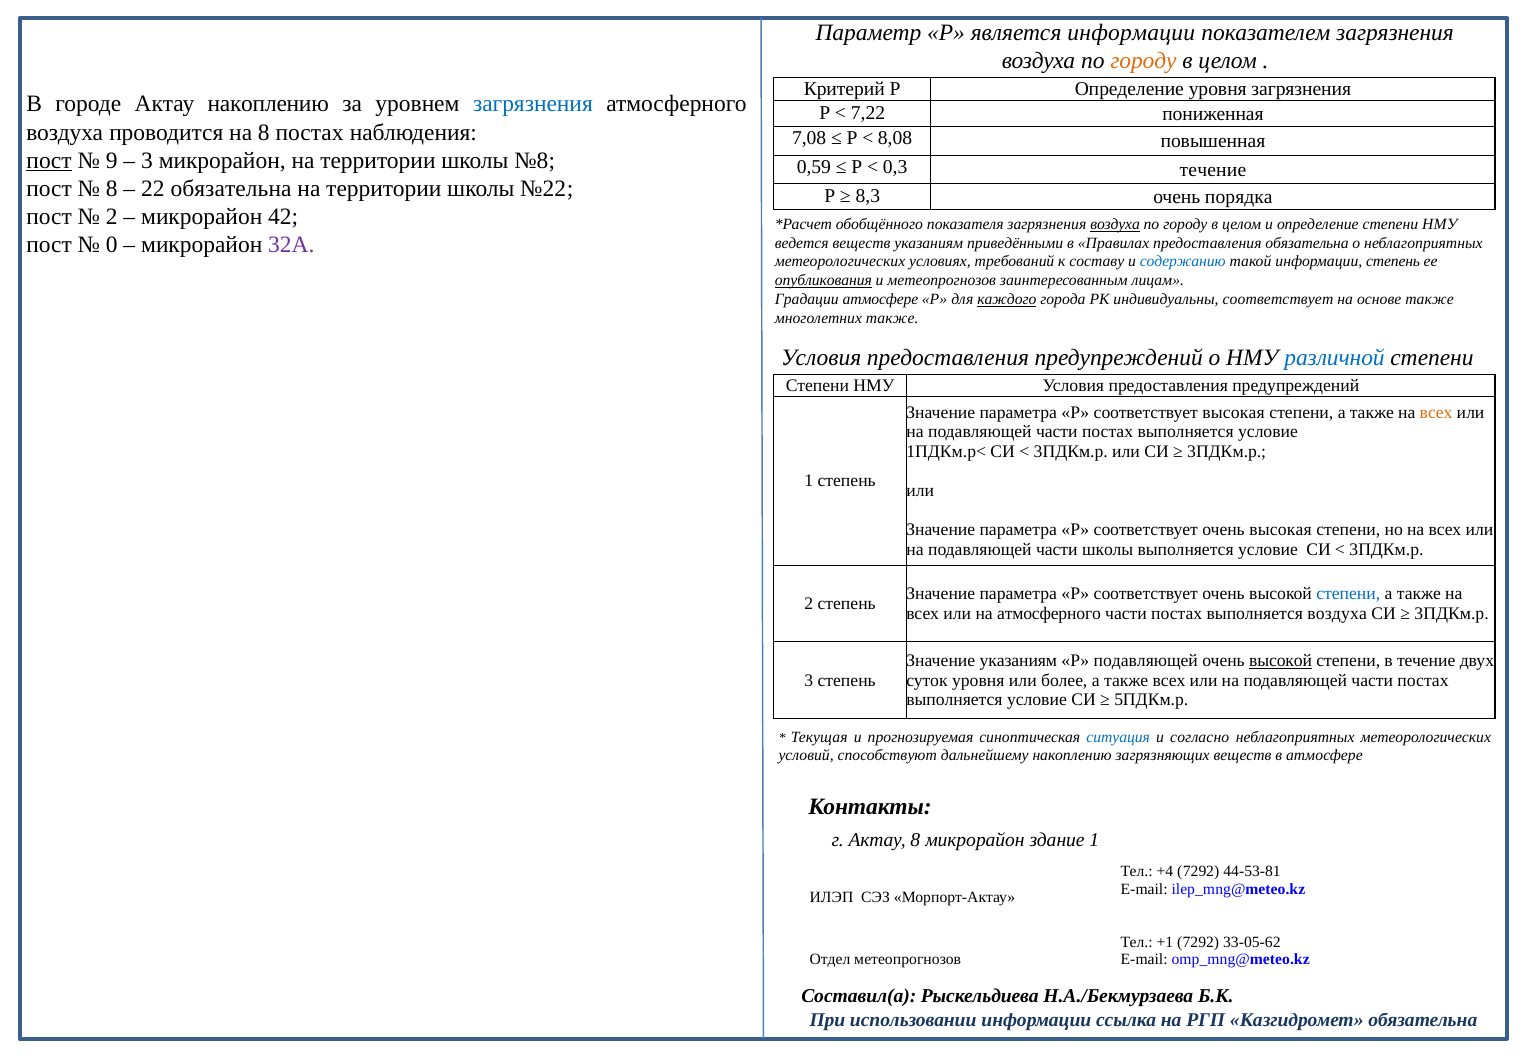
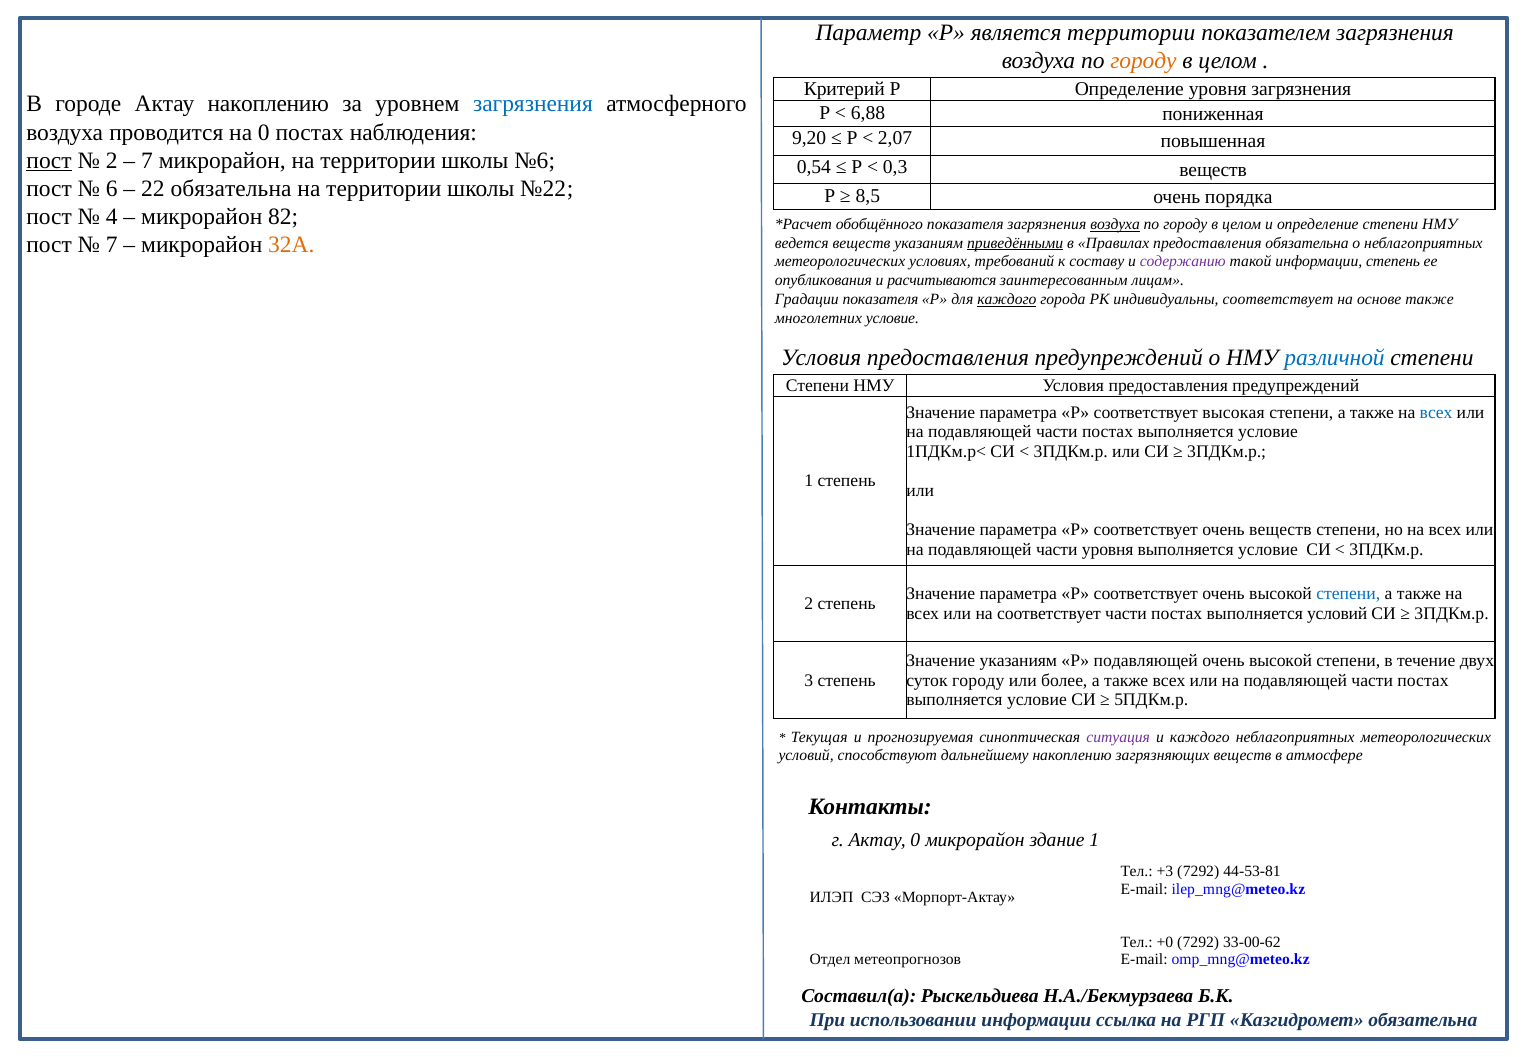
является информации: информации -> территории
7,22: 7,22 -> 6,88
на 8: 8 -> 0
7,08: 7,08 -> 9,20
8,08: 8,08 -> 2,07
9 at (112, 161): 9 -> 2
3 at (147, 161): 3 -> 7
№8: №8 -> №6
0,59: 0,59 -> 0,54
0,3 течение: течение -> веществ
8 at (112, 189): 8 -> 6
8,3: 8,3 -> 8,5
2 at (112, 217): 2 -> 4
42: 42 -> 82
0 at (112, 245): 0 -> 7
32А colour: purple -> orange
приведёнными underline: none -> present
содержанию colour: blue -> purple
опубликования underline: present -> none
и метеопрогнозов: метеопрогнозов -> расчитываются
Градации атмосфере: атмосфере -> показателя
многолетних также: также -> условие
всех at (1436, 413) colour: orange -> blue
очень высокая: высокая -> веществ
части школы: школы -> уровня
на атмосферного: атмосферного -> соответствует
выполняется воздуха: воздуха -> условий
высокой at (1281, 661) underline: present -> none
суток уровня: уровня -> городу
ситуация colour: blue -> purple
и согласно: согласно -> каждого
Актау 8: 8 -> 0
+4: +4 -> +3
+1: +1 -> +0
33-05-62: 33-05-62 -> 33-00-62
